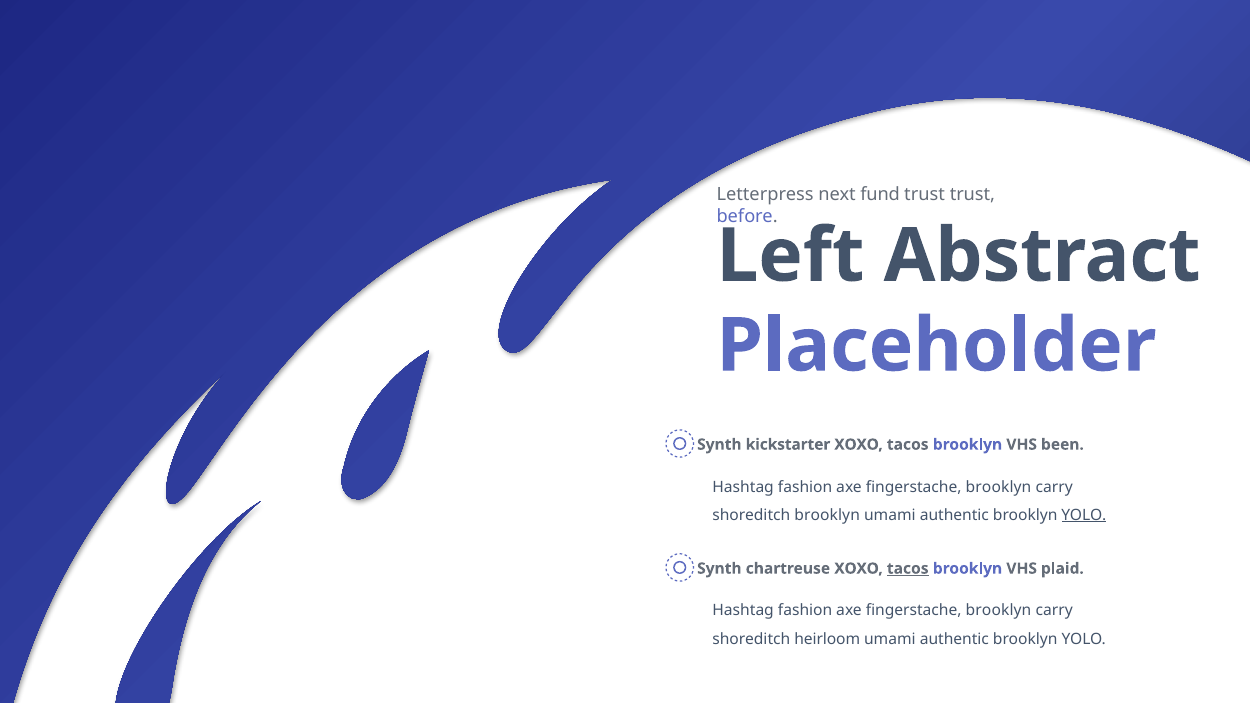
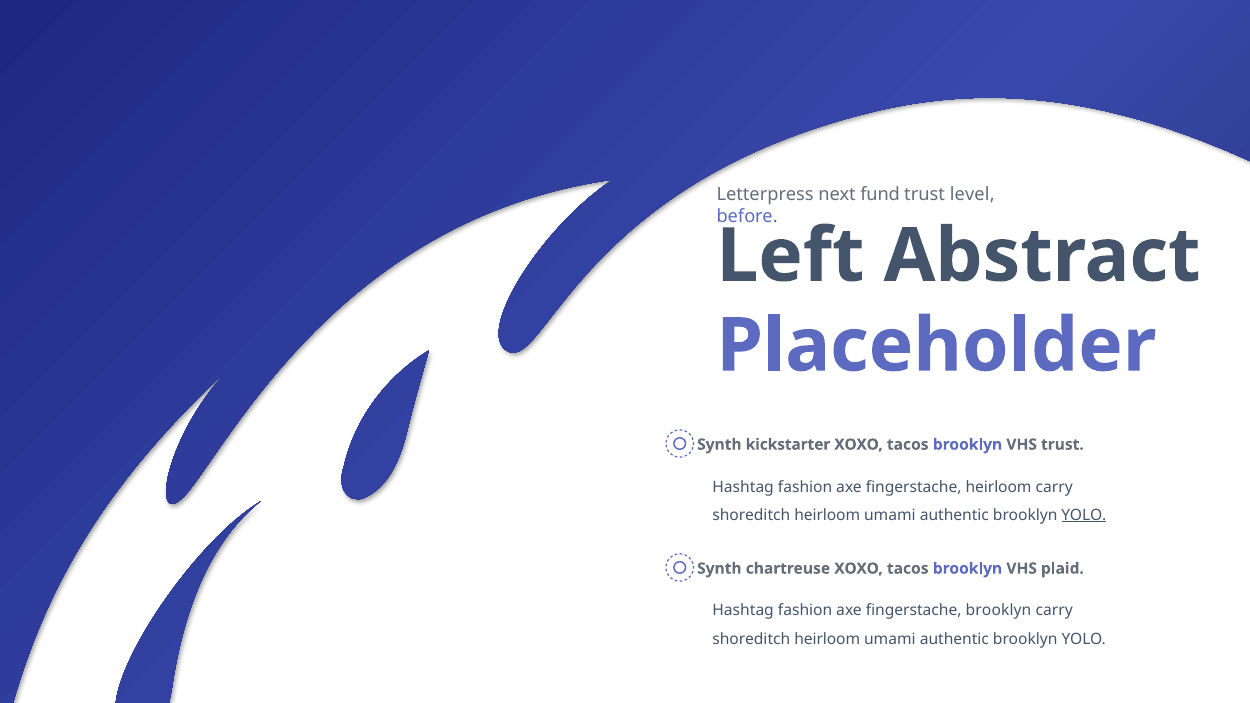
trust trust: trust -> level
VHS been: been -> trust
brooklyn at (999, 487): brooklyn -> heirloom
brooklyn at (827, 515): brooklyn -> heirloom
tacos at (908, 569) underline: present -> none
